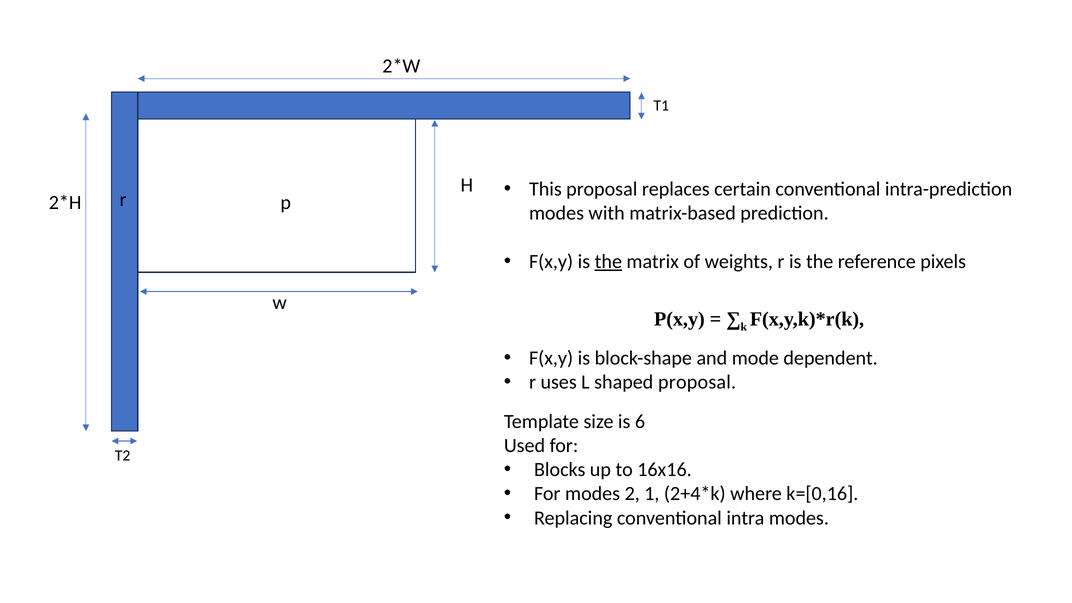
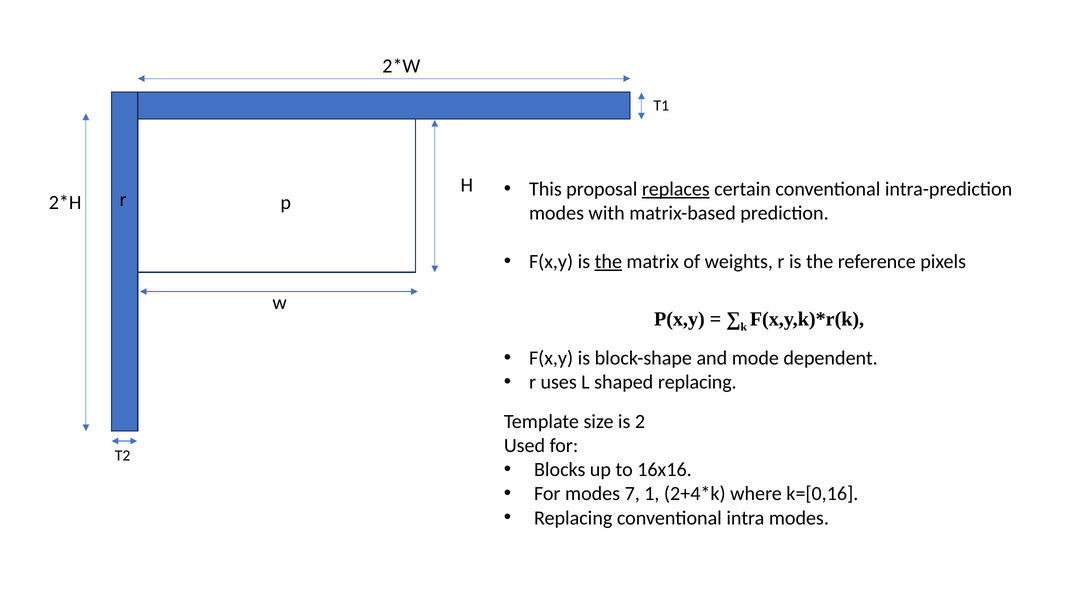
replaces underline: none -> present
shaped proposal: proposal -> replacing
6: 6 -> 2
2: 2 -> 7
